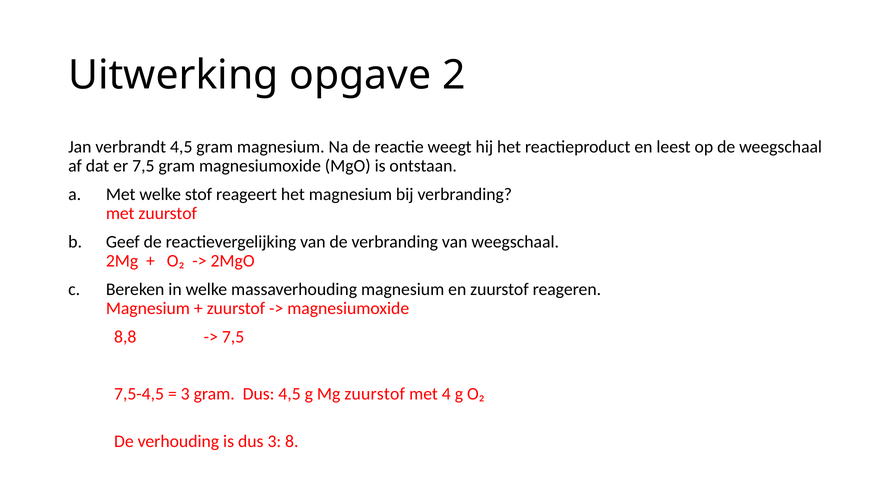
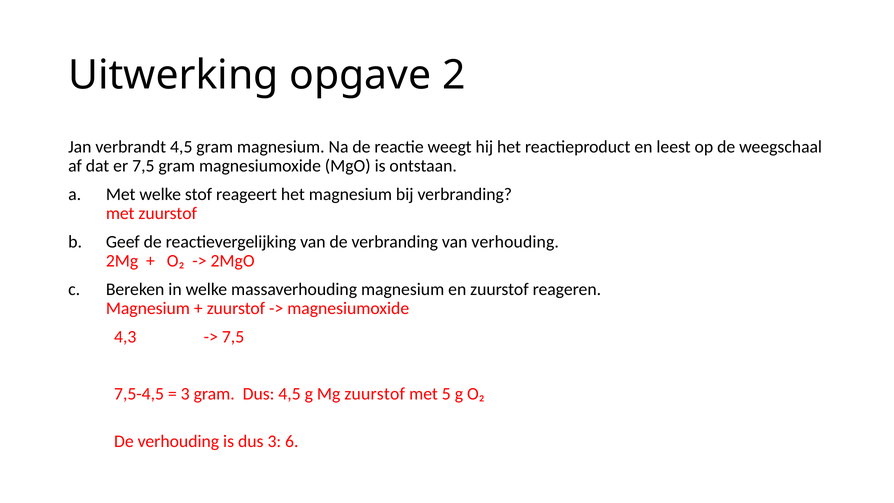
van weegschaal: weegschaal -> verhouding
8,8: 8,8 -> 4,3
4: 4 -> 5
8: 8 -> 6
